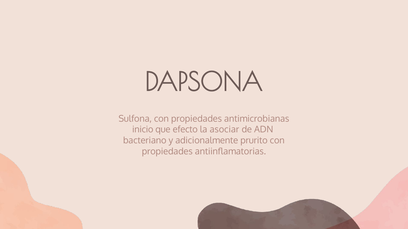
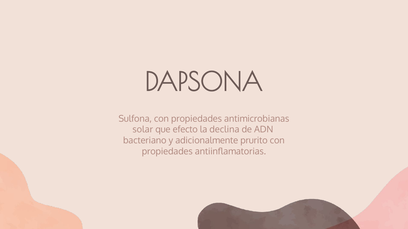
inicio: inicio -> solar
asociar: asociar -> declina
